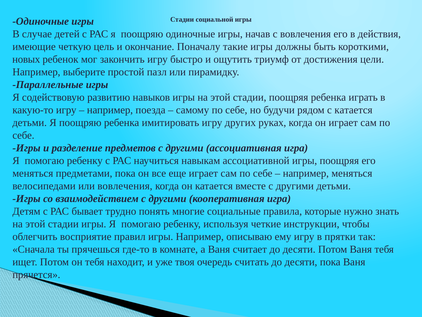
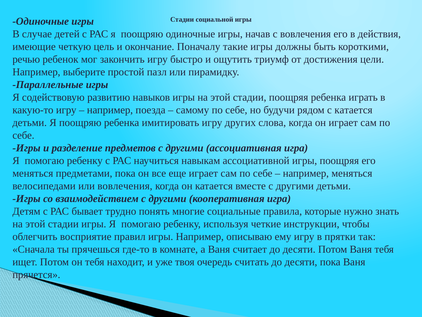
новых: новых -> речью
руках: руках -> слова
